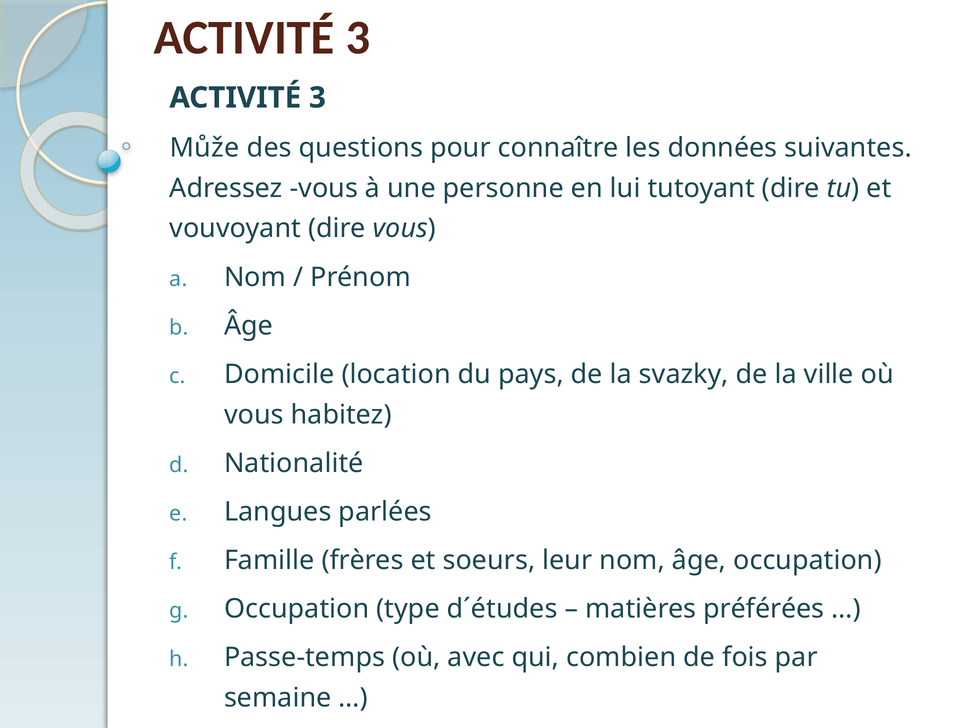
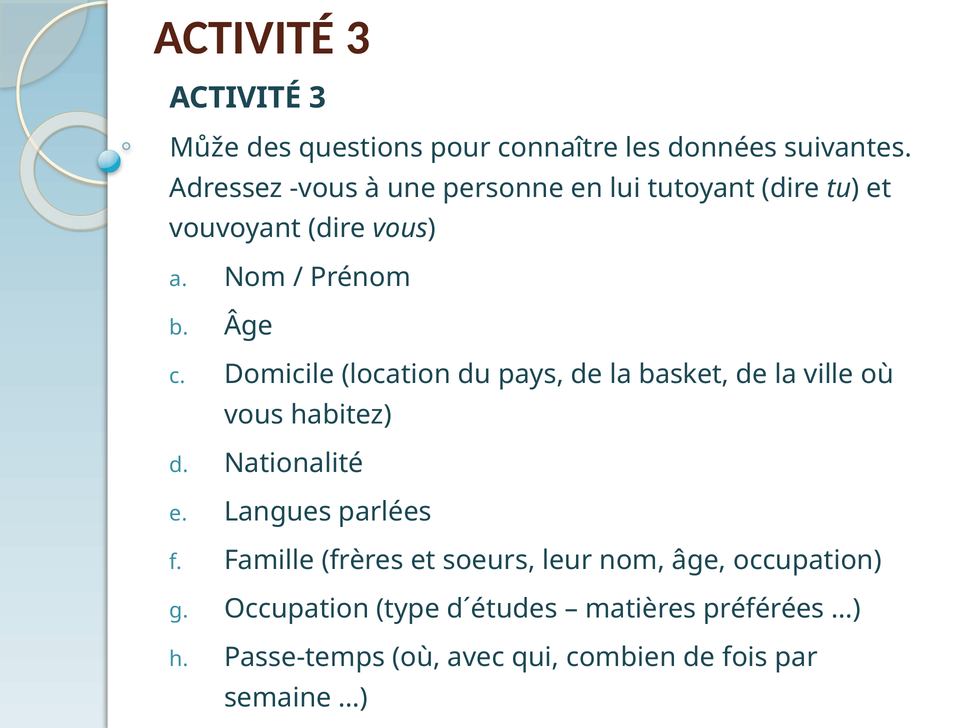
svazky: svazky -> basket
